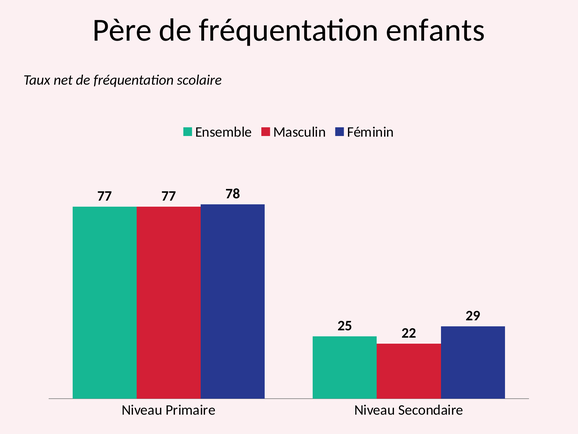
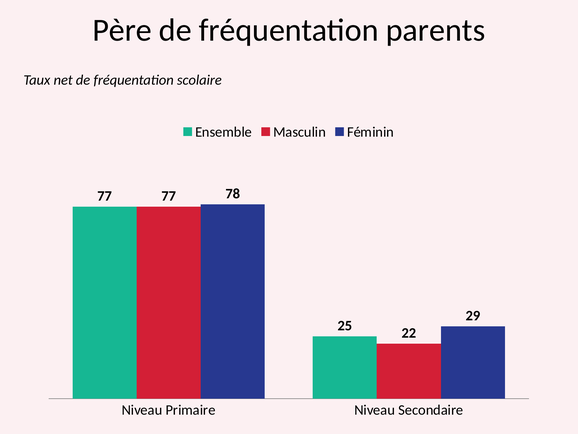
enfants: enfants -> parents
